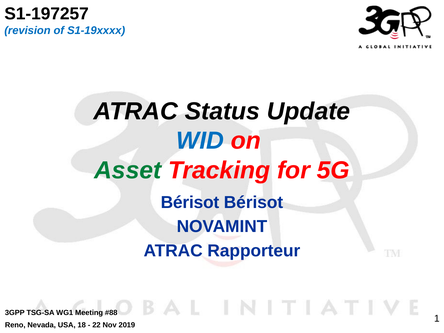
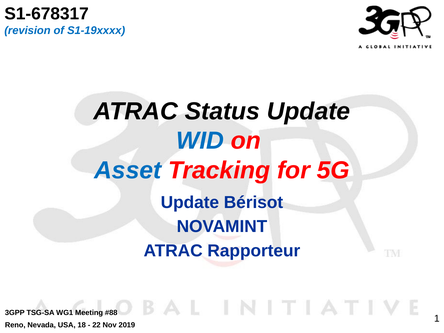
S1-197257: S1-197257 -> S1-678317
Asset colour: green -> blue
Bérisot at (190, 202): Bérisot -> Update
